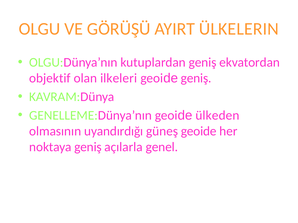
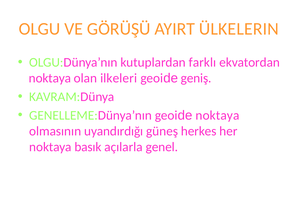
kutuplardan geniş: geniş -> farklı
objektif at (50, 78): objektif -> noktaya
geoide ülkeden: ülkeden -> noktaya
güneş geoide: geoide -> herkes
noktaya geniş: geniş -> basık
